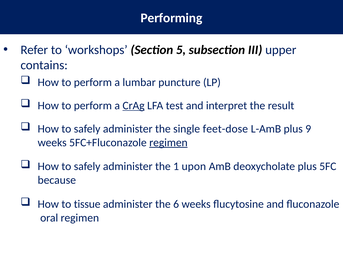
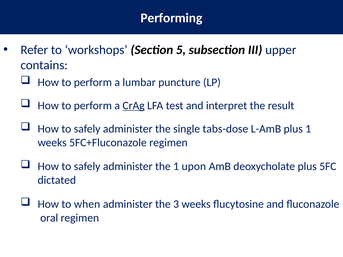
feet-dose: feet-dose -> tabs-dose
plus 9: 9 -> 1
regimen at (168, 143) underline: present -> none
because: because -> dictated
tissue: tissue -> when
6: 6 -> 3
